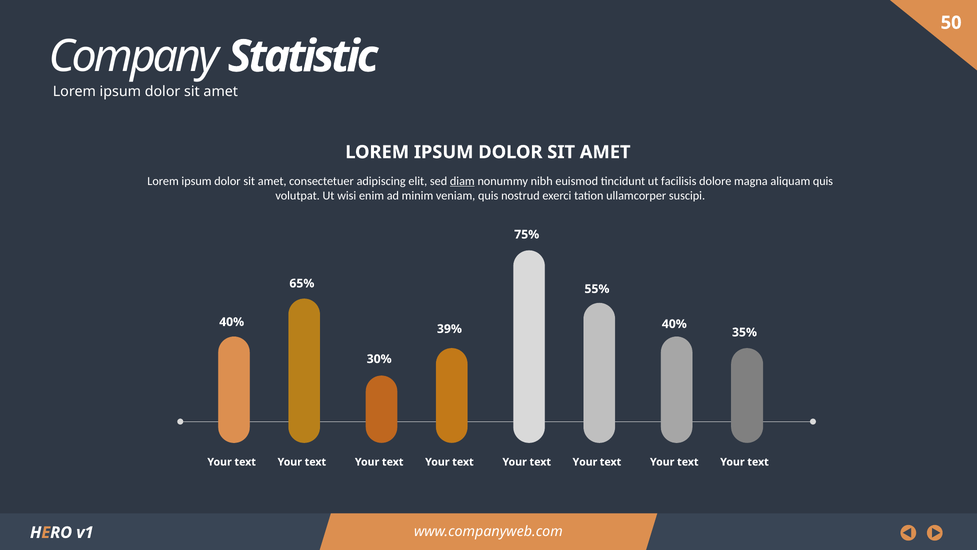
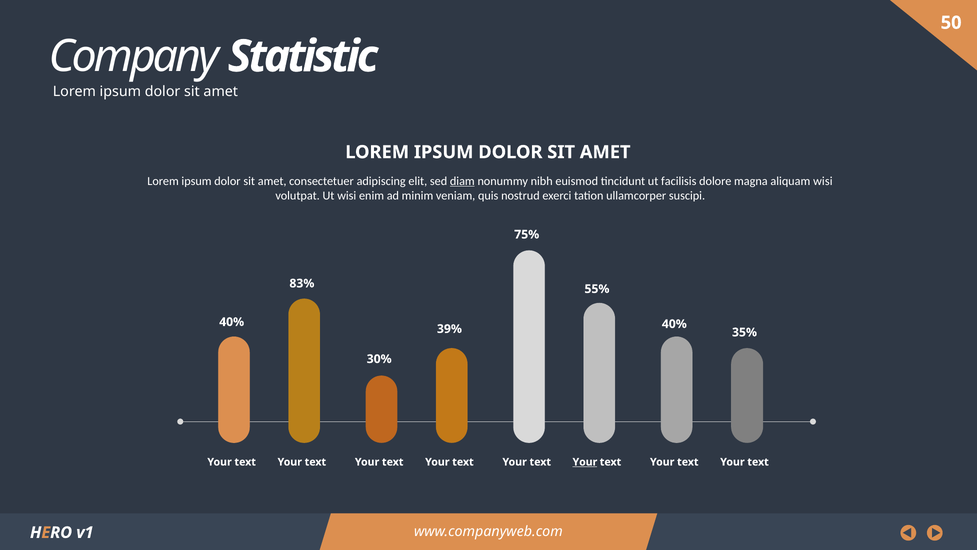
aliquam quis: quis -> wisi
65%: 65% -> 83%
Your at (585, 462) underline: none -> present
